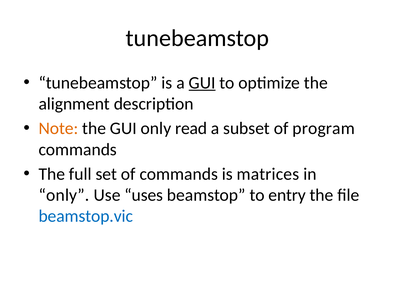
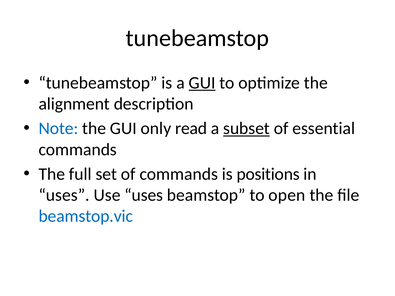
Note colour: orange -> blue
subset underline: none -> present
program: program -> essential
matrices: matrices -> positions
only at (64, 195): only -> uses
entry: entry -> open
